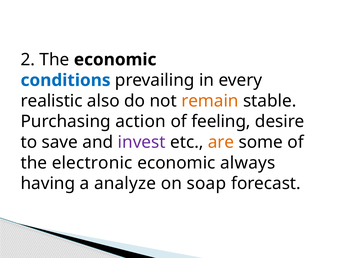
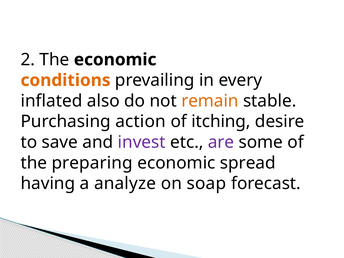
conditions colour: blue -> orange
realistic: realistic -> inflated
feeling: feeling -> itching
are colour: orange -> purple
electronic: electronic -> preparing
always: always -> spread
